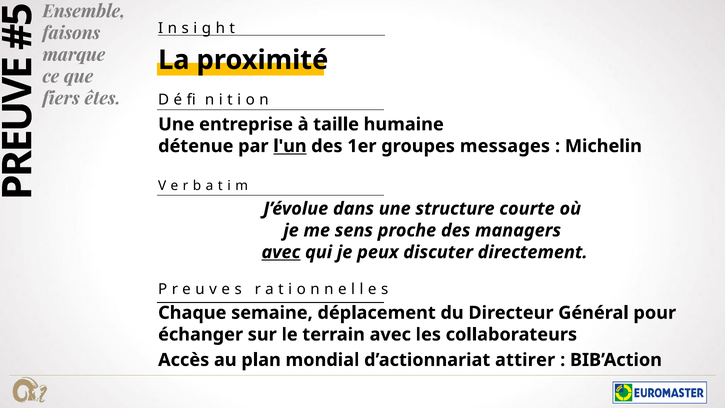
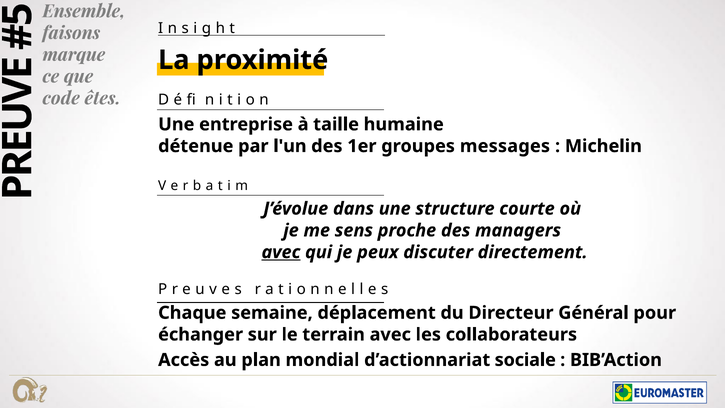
fiers: fiers -> code
l'un underline: present -> none
attirer: attirer -> sociale
